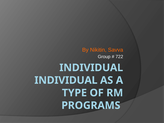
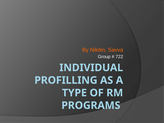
INDIVIDUAL at (66, 80): INDIVIDUAL -> PROFILLING
